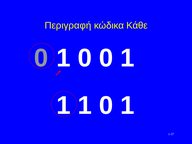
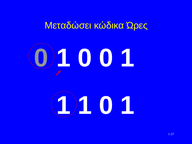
Περιγραφή: Περιγραφή -> Μεταδώσει
Κάθε: Κάθε -> Ώρες
